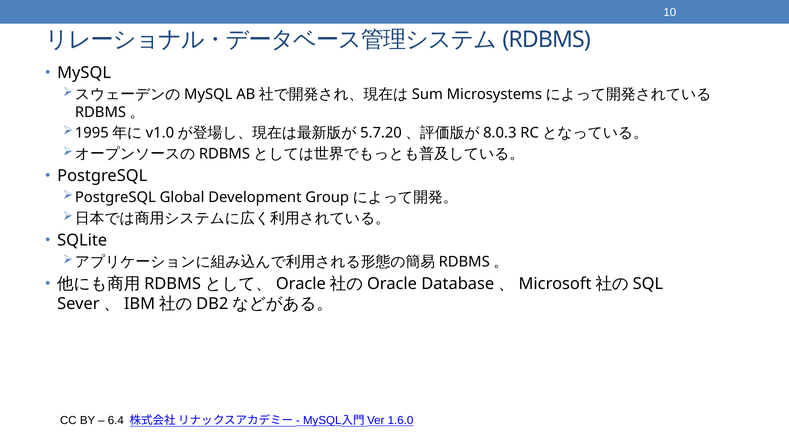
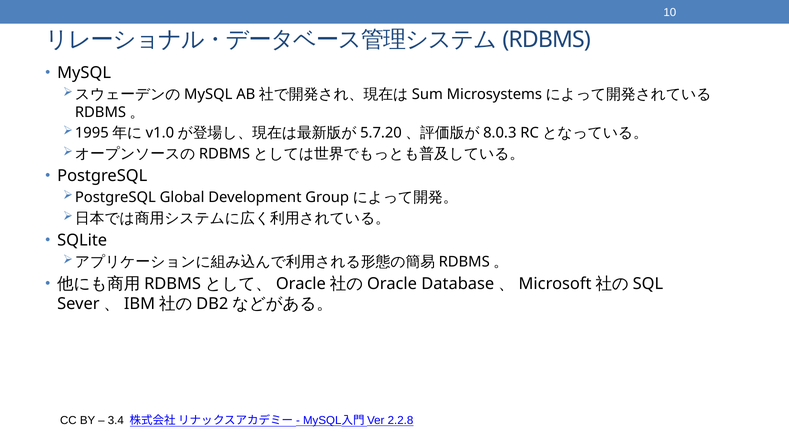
6.4: 6.4 -> 3.4
1.6.0: 1.6.0 -> 2.2.8
